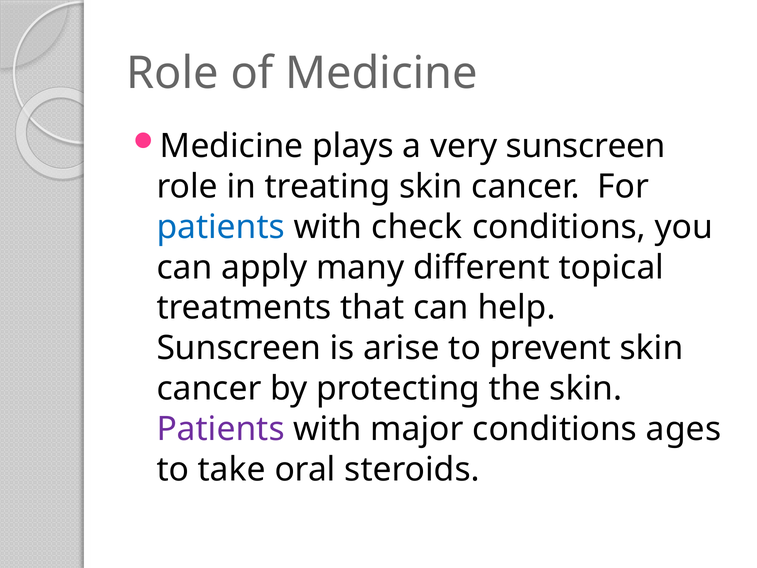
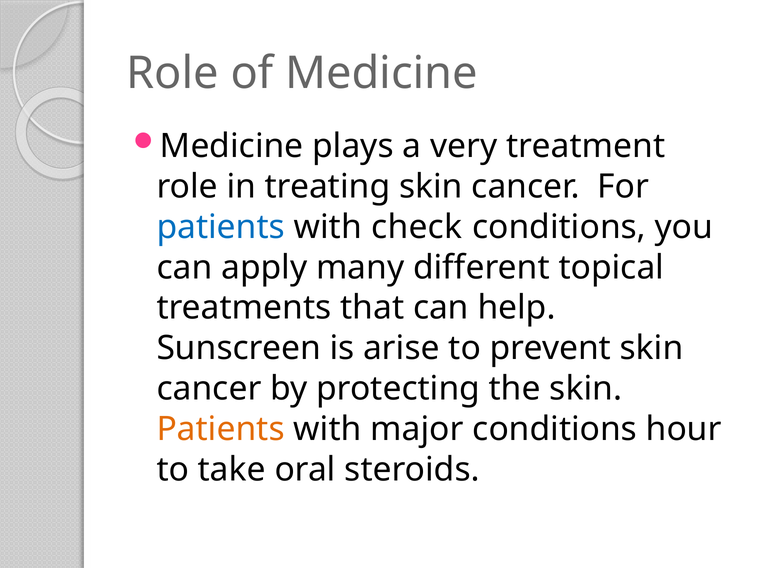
very sunscreen: sunscreen -> treatment
Patients at (221, 429) colour: purple -> orange
ages: ages -> hour
